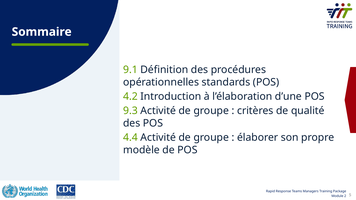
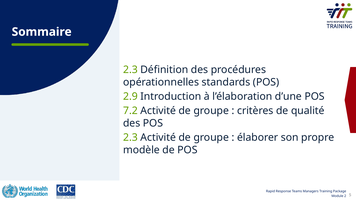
9.1 at (130, 70): 9.1 -> 2.3
4.2: 4.2 -> 2.9
9.3: 9.3 -> 7.2
4.4 at (130, 138): 4.4 -> 2.3
